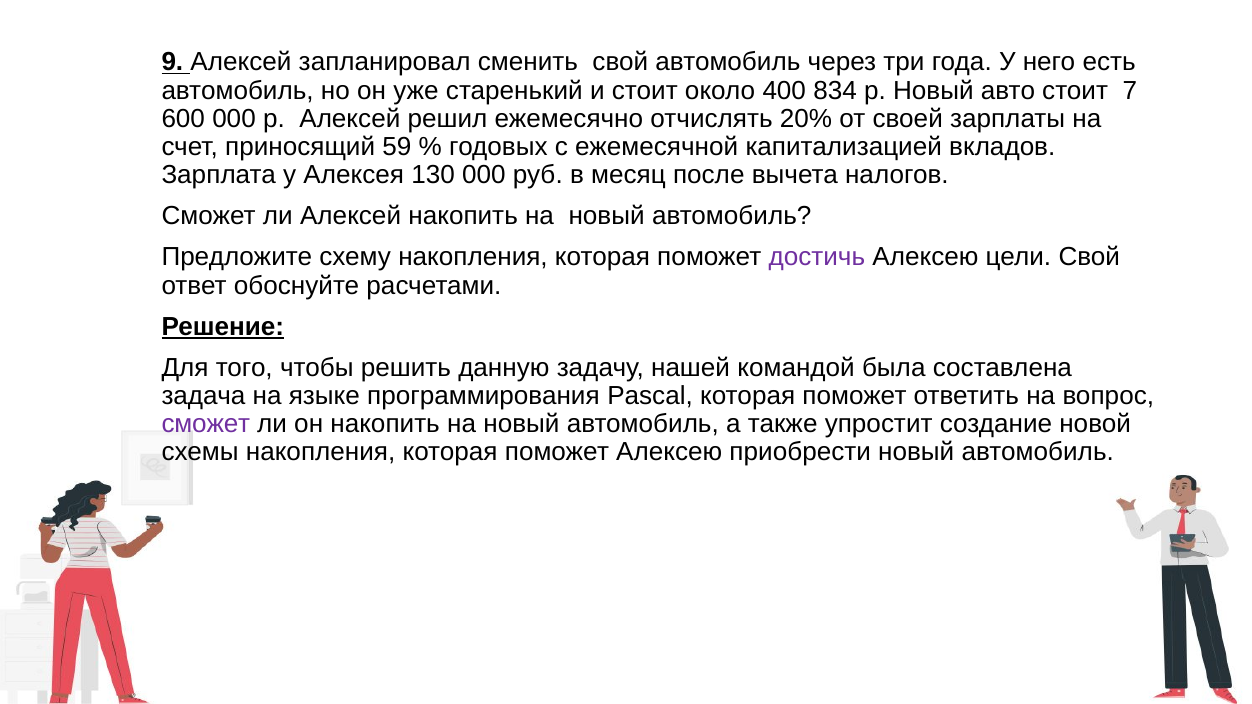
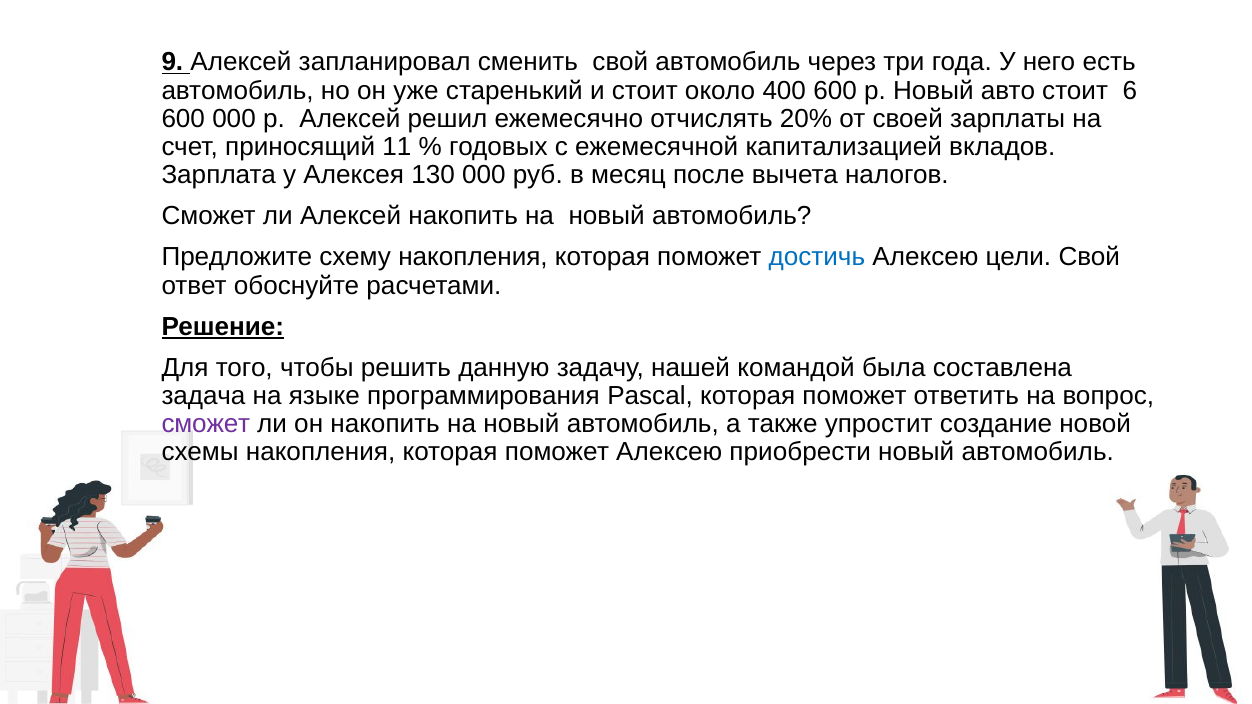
400 834: 834 -> 600
7: 7 -> 6
59: 59 -> 11
достичь colour: purple -> blue
